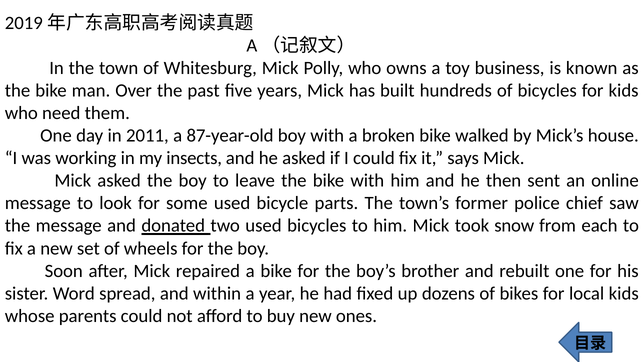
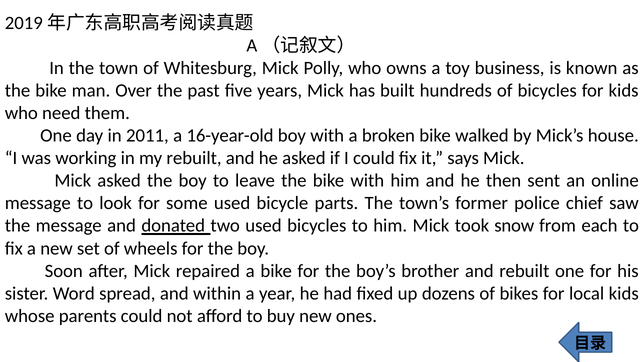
87-year-old: 87-year-old -> 16-year-old
my insects: insects -> rebuilt
